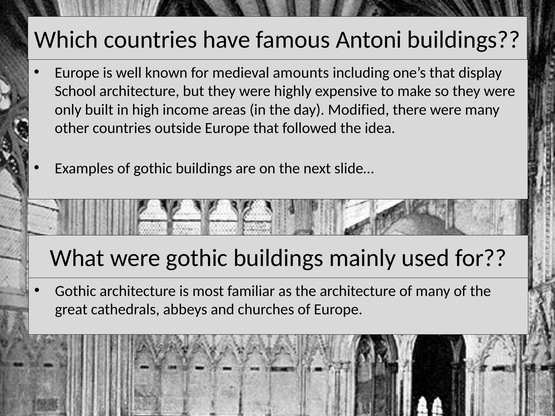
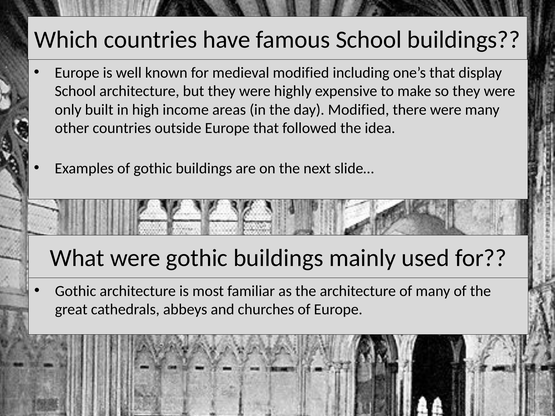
famous Antoni: Antoni -> School
medieval amounts: amounts -> modified
